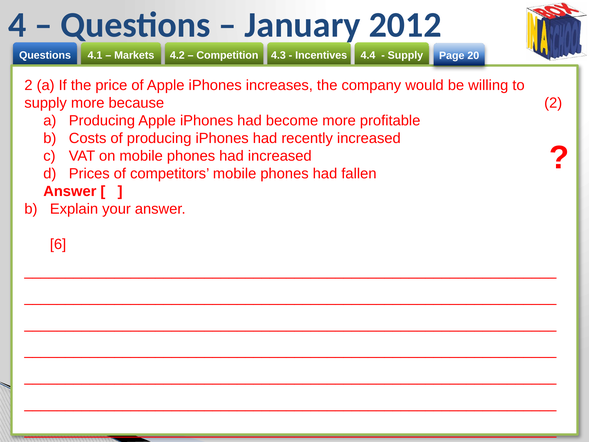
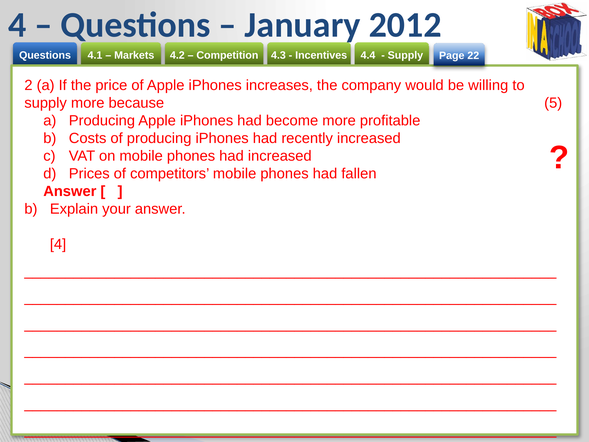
20: 20 -> 22
because 2: 2 -> 5
6 at (58, 244): 6 -> 4
